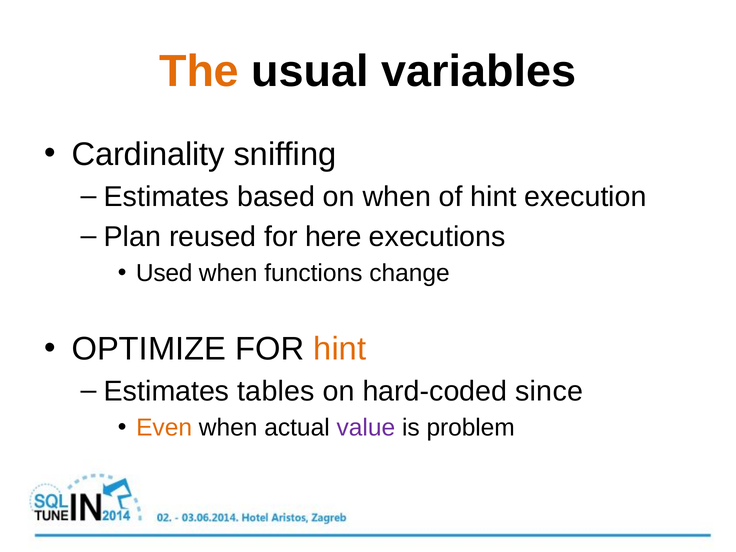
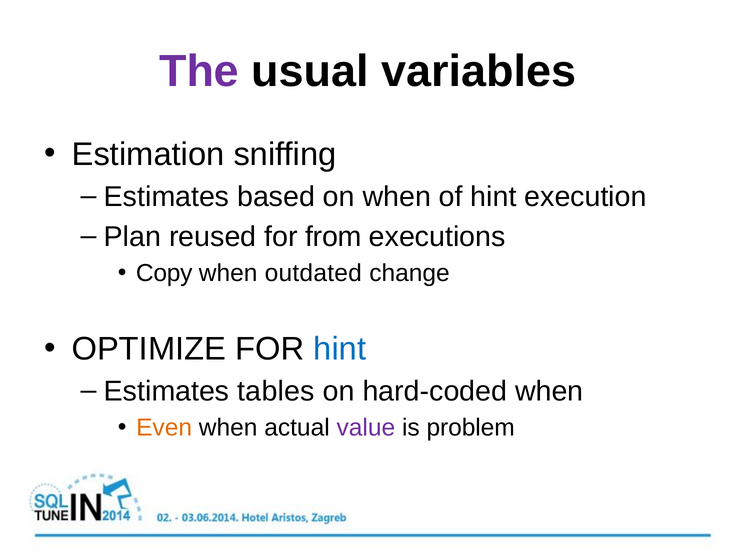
The colour: orange -> purple
Cardinality: Cardinality -> Estimation
here: here -> from
Used: Used -> Copy
functions: functions -> outdated
hint at (340, 349) colour: orange -> blue
hard-coded since: since -> when
